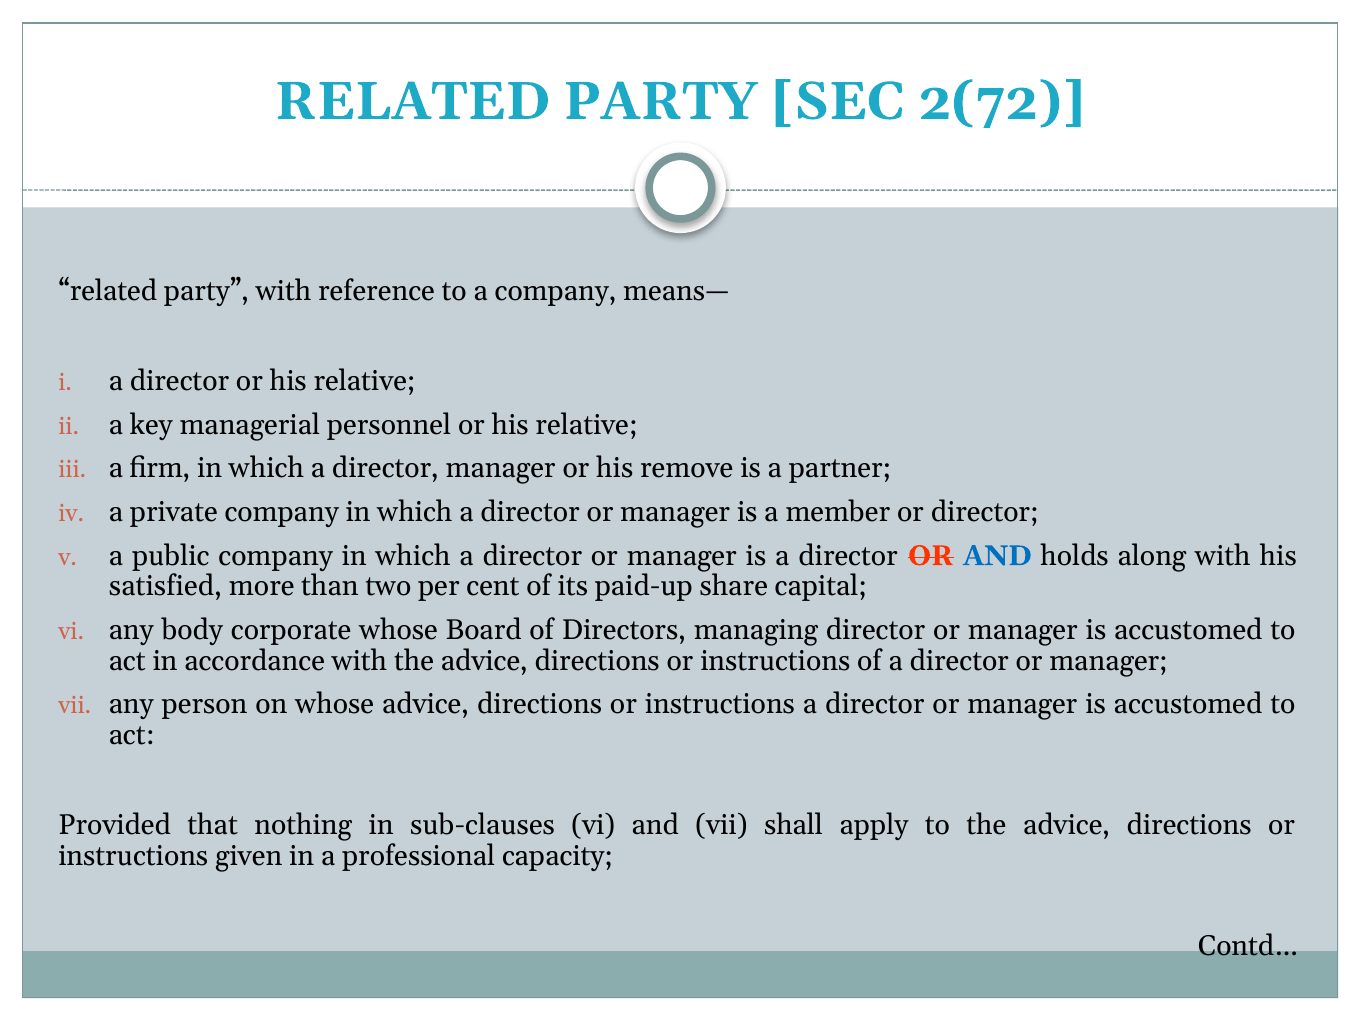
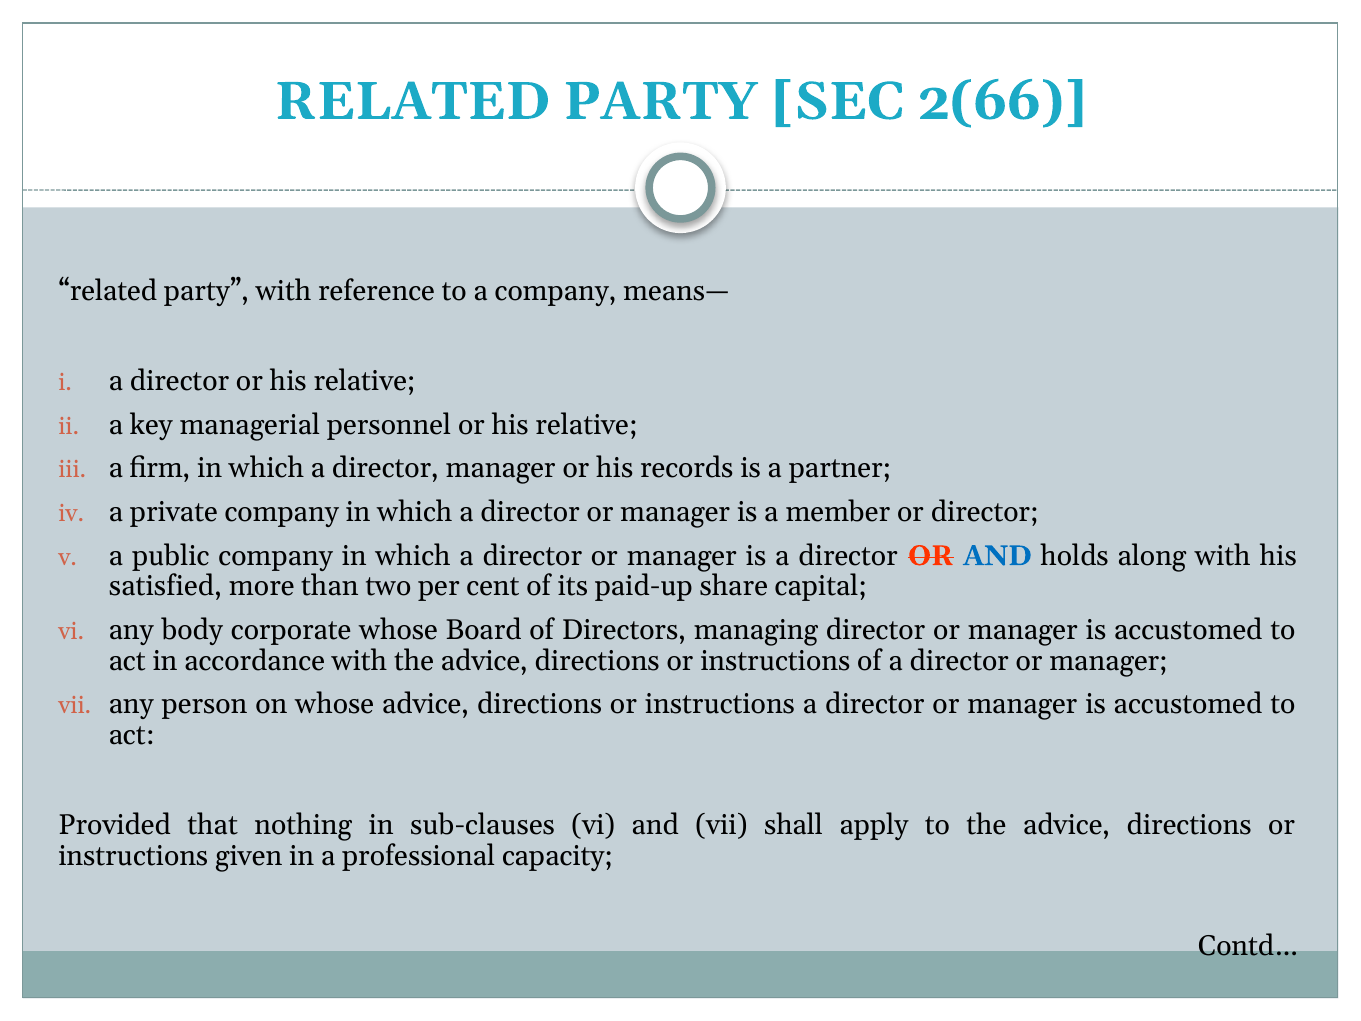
2(72: 2(72 -> 2(66
remove: remove -> records
